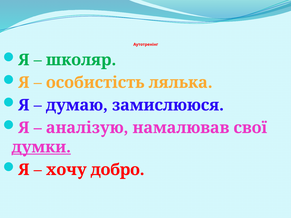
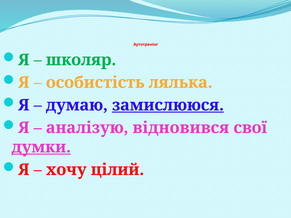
замислююся underline: none -> present
намалював: намалював -> відновився
добро: добро -> цілий
